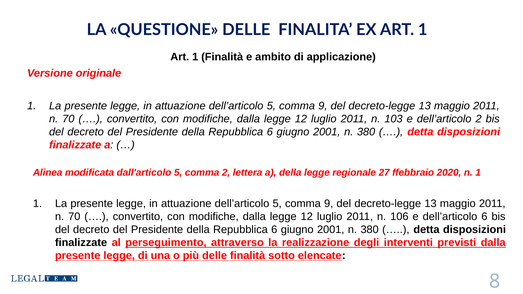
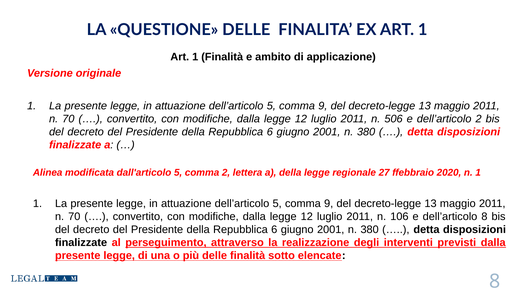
103: 103 -> 506
dell’articolo 6: 6 -> 8
